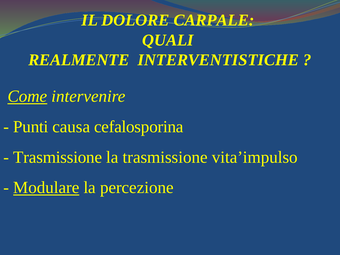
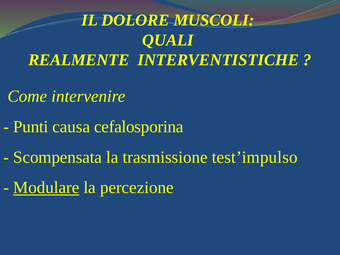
CARPALE: CARPALE -> MUSCOLI
Come underline: present -> none
Trasmissione at (58, 157): Trasmissione -> Scompensata
vita’impulso: vita’impulso -> test’impulso
